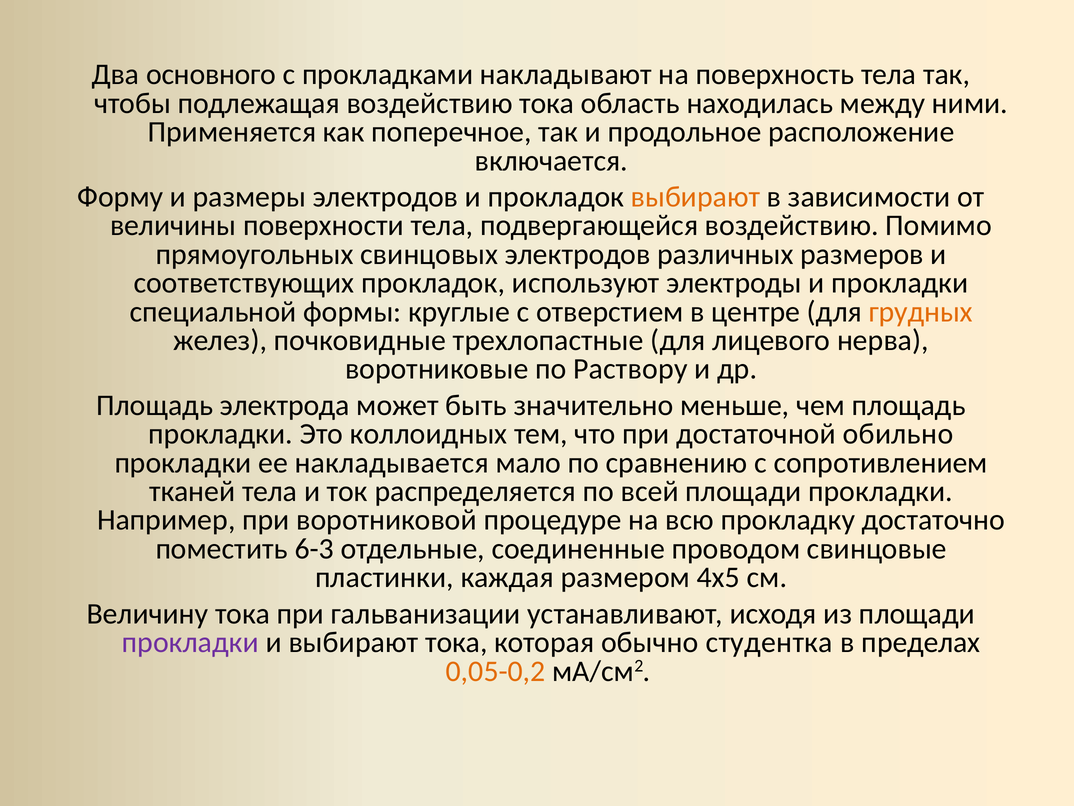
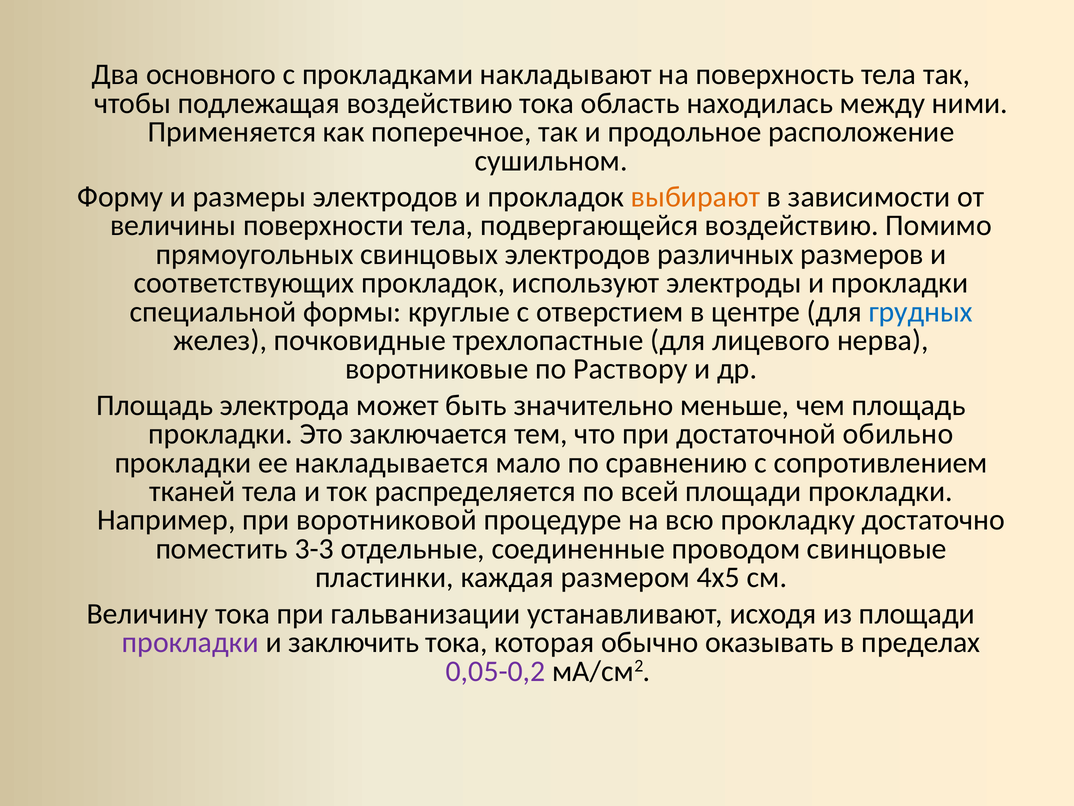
включается: включается -> сушильном
грудных colour: orange -> blue
коллоидных: коллоидных -> заключается
6-3: 6-3 -> 3-3
и выбирают: выбирают -> заключить
студентка: студентка -> оказывать
0,05-0,2 colour: orange -> purple
